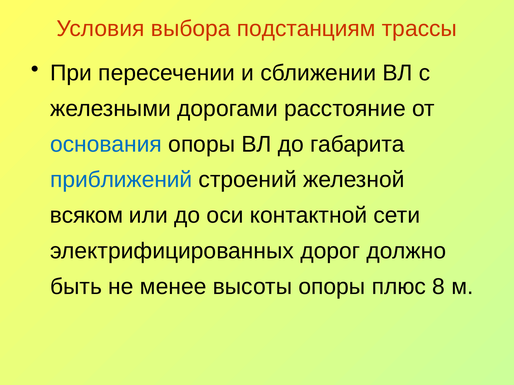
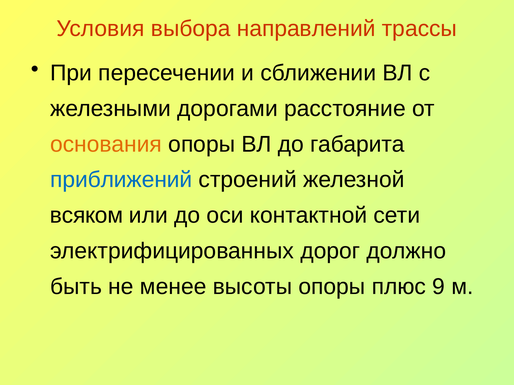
подстанциям: подстанциям -> направлений
основания colour: blue -> orange
8: 8 -> 9
